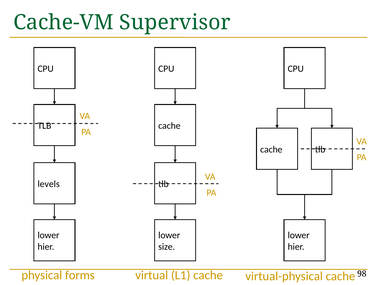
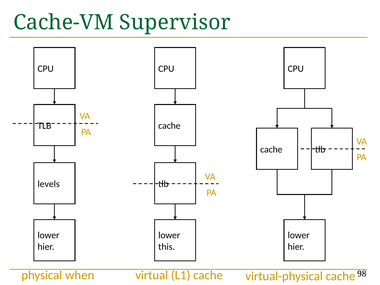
size: size -> this
forms: forms -> when
